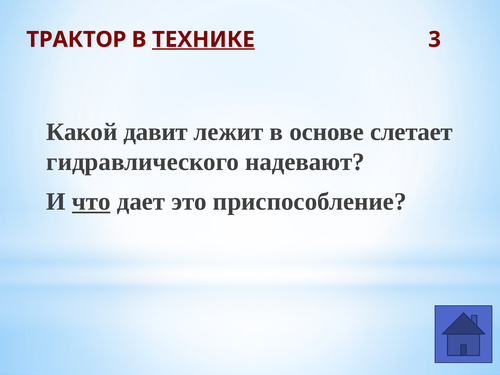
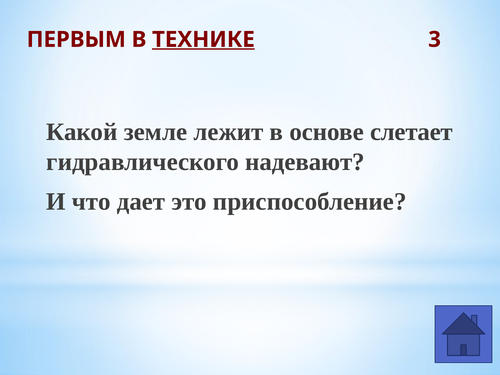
ТРАКТОР: ТРАКТОР -> ПЕРВЫМ
давит: давит -> земле
что underline: present -> none
